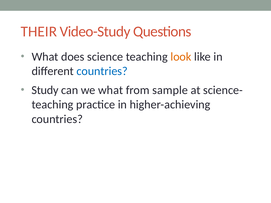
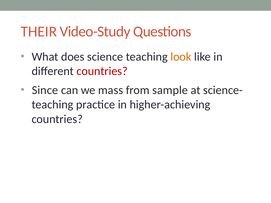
countries at (102, 71) colour: blue -> red
Study: Study -> Since
we what: what -> mass
